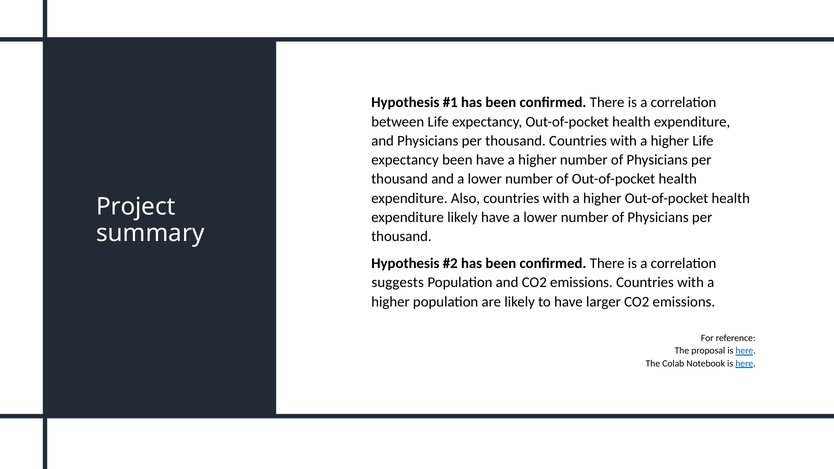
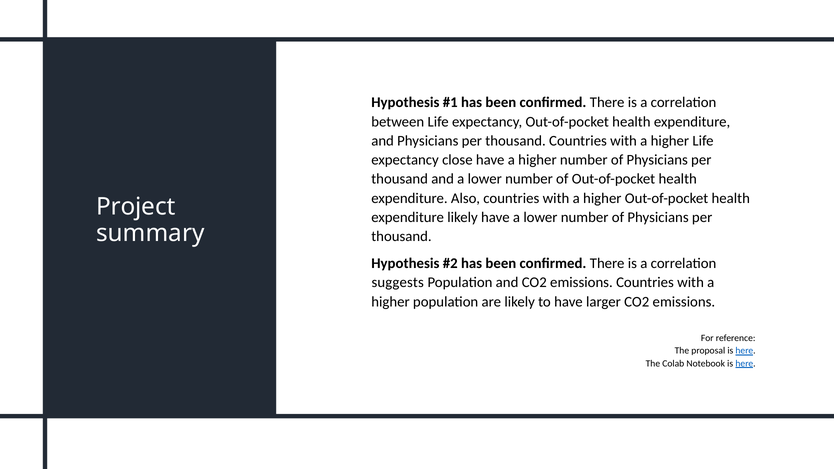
expectancy been: been -> close
